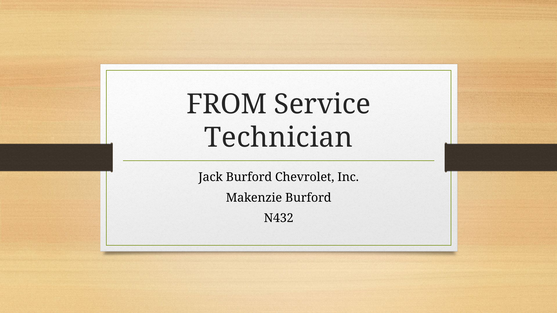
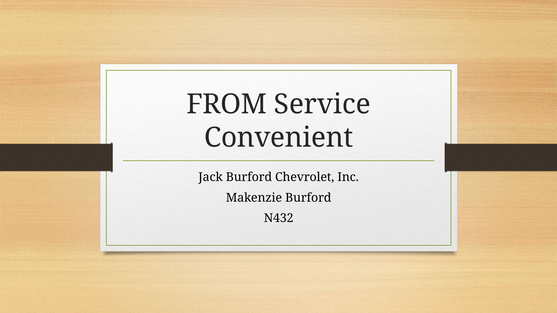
Technician: Technician -> Convenient
